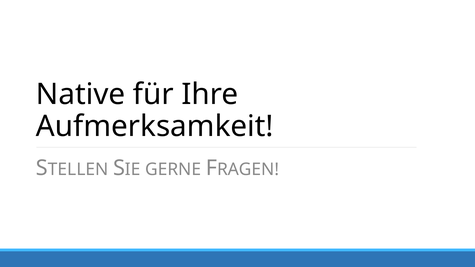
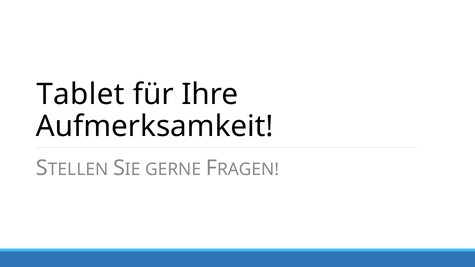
Native: Native -> Tablet
